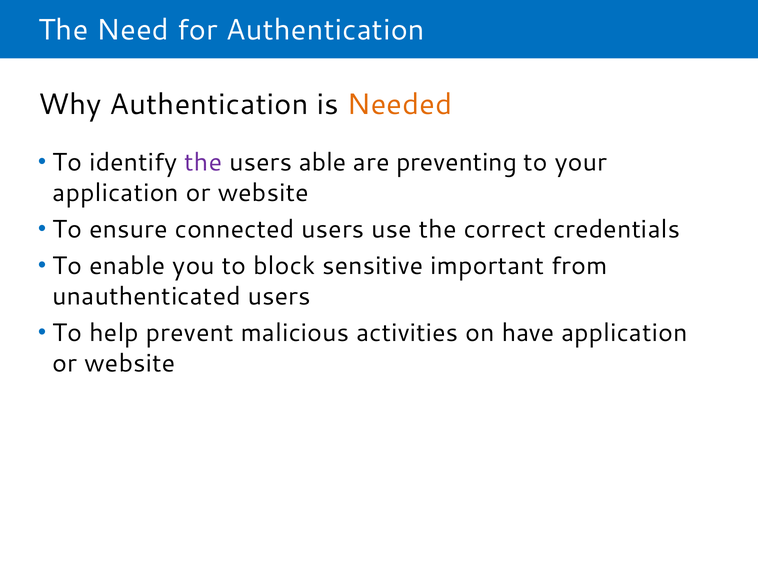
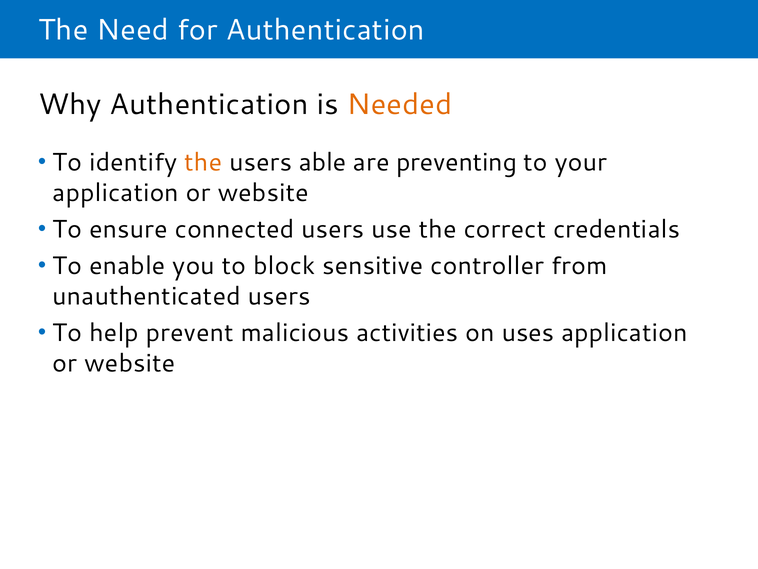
the at (203, 162) colour: purple -> orange
important: important -> controller
have: have -> uses
